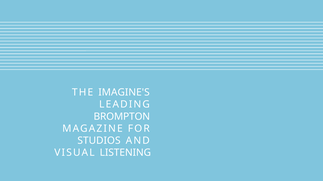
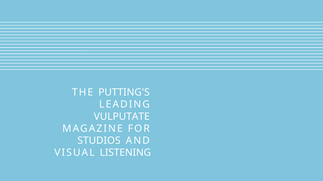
IMAGINE'S: IMAGINE'S -> PUTTING'S
BROMPTON: BROMPTON -> VULPUTATE
